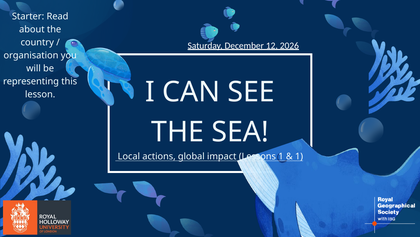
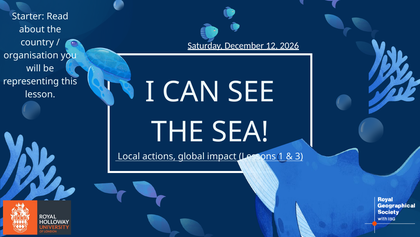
1 at (299, 156): 1 -> 3
